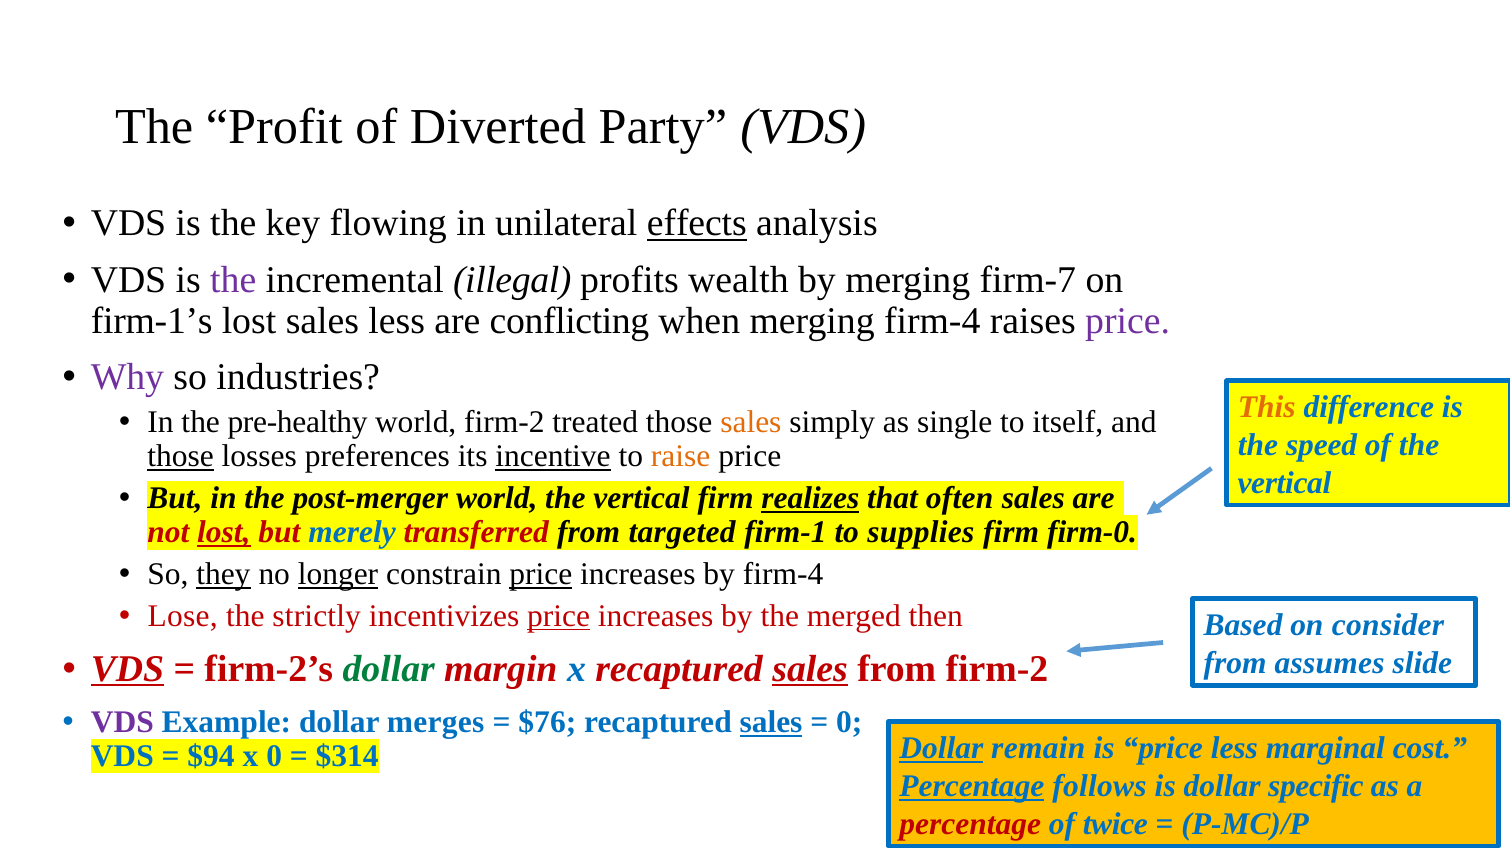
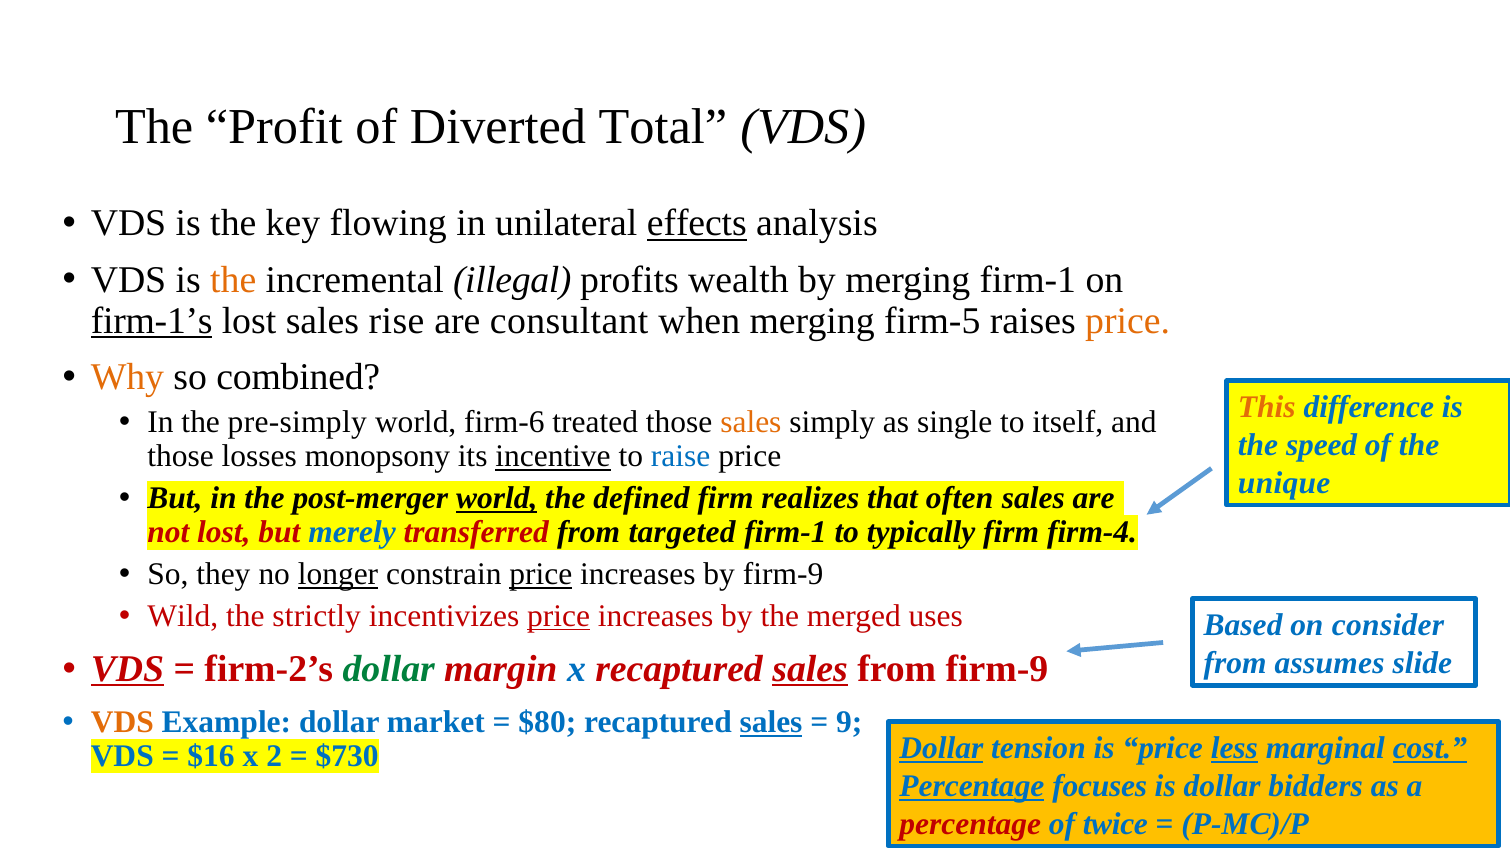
Party: Party -> Total
the at (233, 280) colour: purple -> orange
merging firm-7: firm-7 -> firm-1
firm-1’s underline: none -> present
sales less: less -> rise
conflicting: conflicting -> consultant
merging firm-4: firm-4 -> firm-5
price at (1128, 321) colour: purple -> orange
Why colour: purple -> orange
industries: industries -> combined
pre-healthy: pre-healthy -> pre-simply
world firm-2: firm-2 -> firm-6
those at (181, 457) underline: present -> none
preferences: preferences -> monopsony
raise colour: orange -> blue
vertical at (1284, 483): vertical -> unique
world at (497, 499) underline: none -> present
vertical at (641, 499): vertical -> defined
realizes underline: present -> none
lost at (224, 533) underline: present -> none
supplies: supplies -> typically
firm-0: firm-0 -> firm-4
they underline: present -> none
by firm-4: firm-4 -> firm-9
Lose: Lose -> Wild
then: then -> uses
from firm-2: firm-2 -> firm-9
VDS at (122, 723) colour: purple -> orange
merges: merges -> market
$76: $76 -> $80
0 at (849, 723): 0 -> 9
remain: remain -> tension
less at (1234, 749) underline: none -> present
cost underline: none -> present
$94: $94 -> $16
x 0: 0 -> 2
$314: $314 -> $730
follows: follows -> focuses
specific: specific -> bidders
